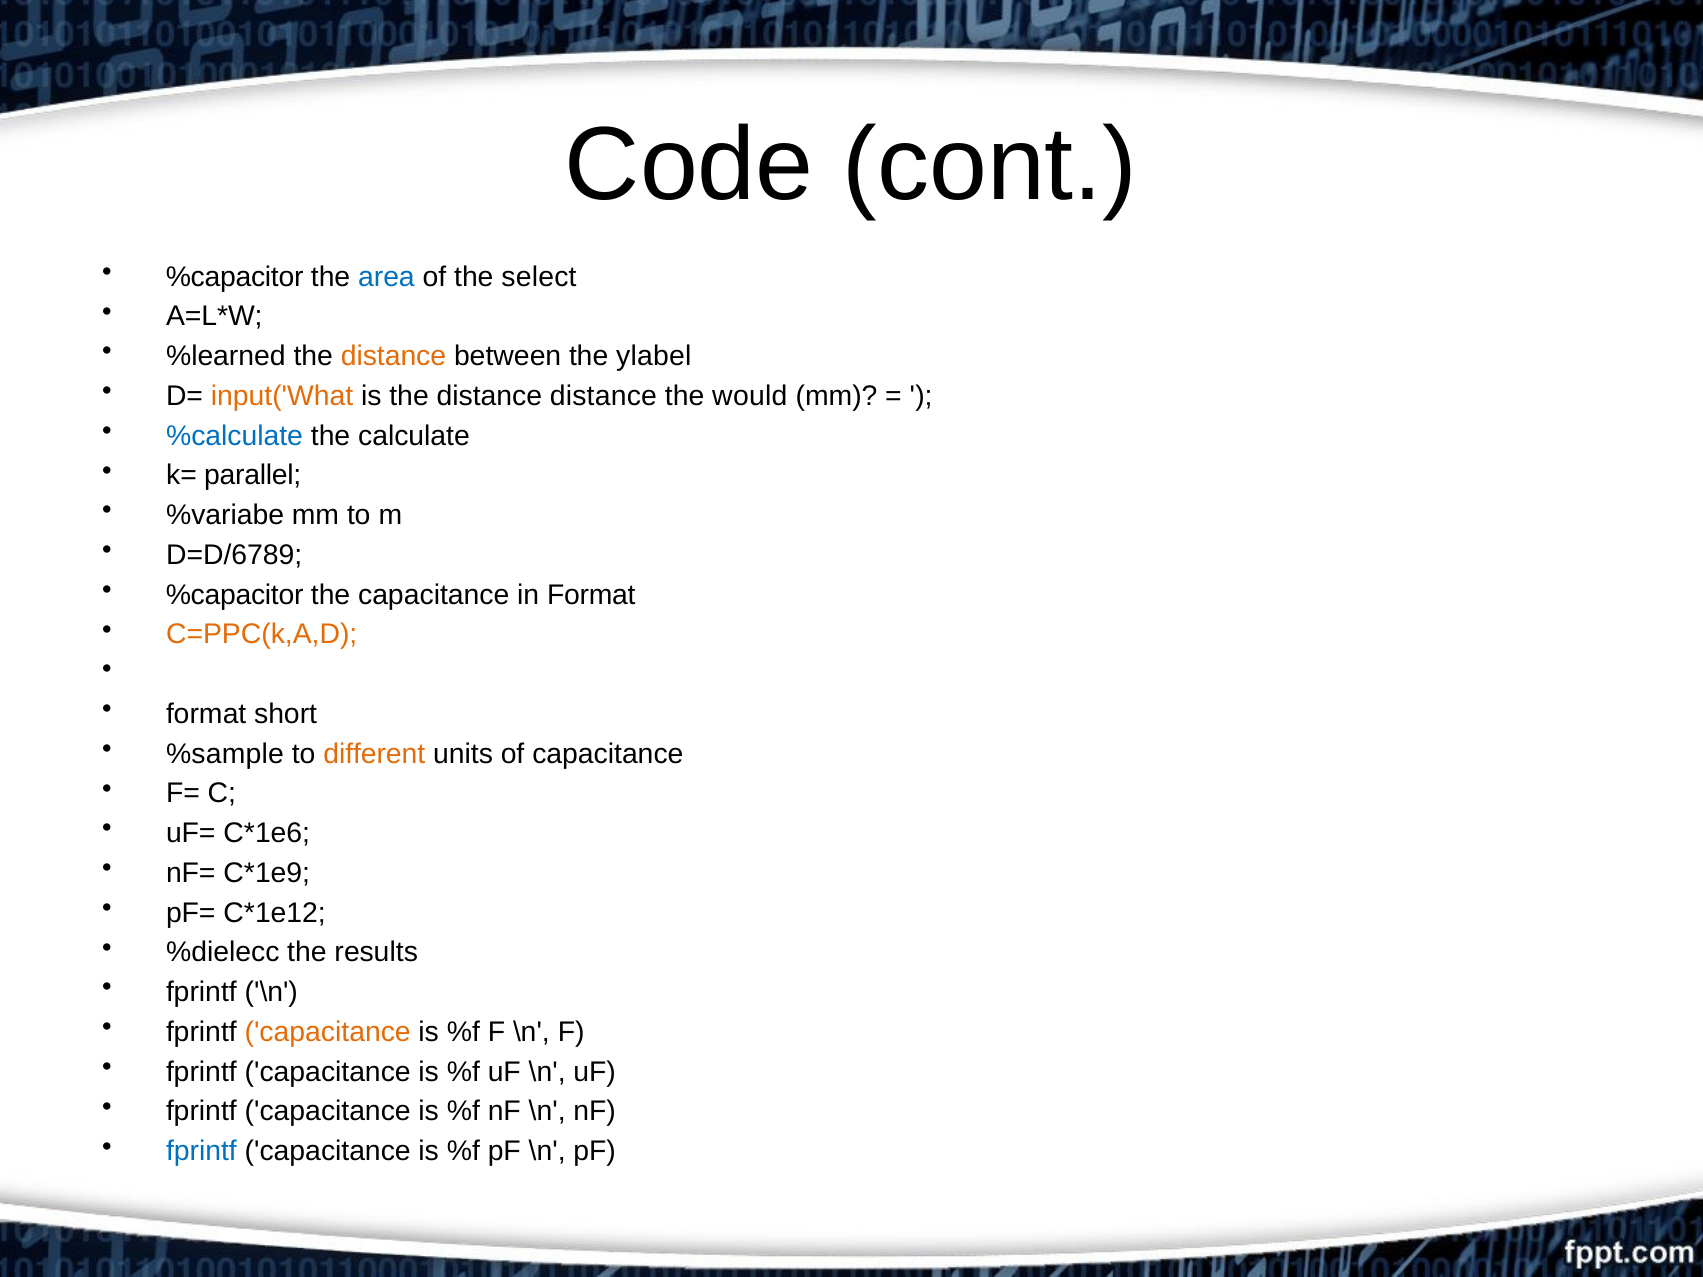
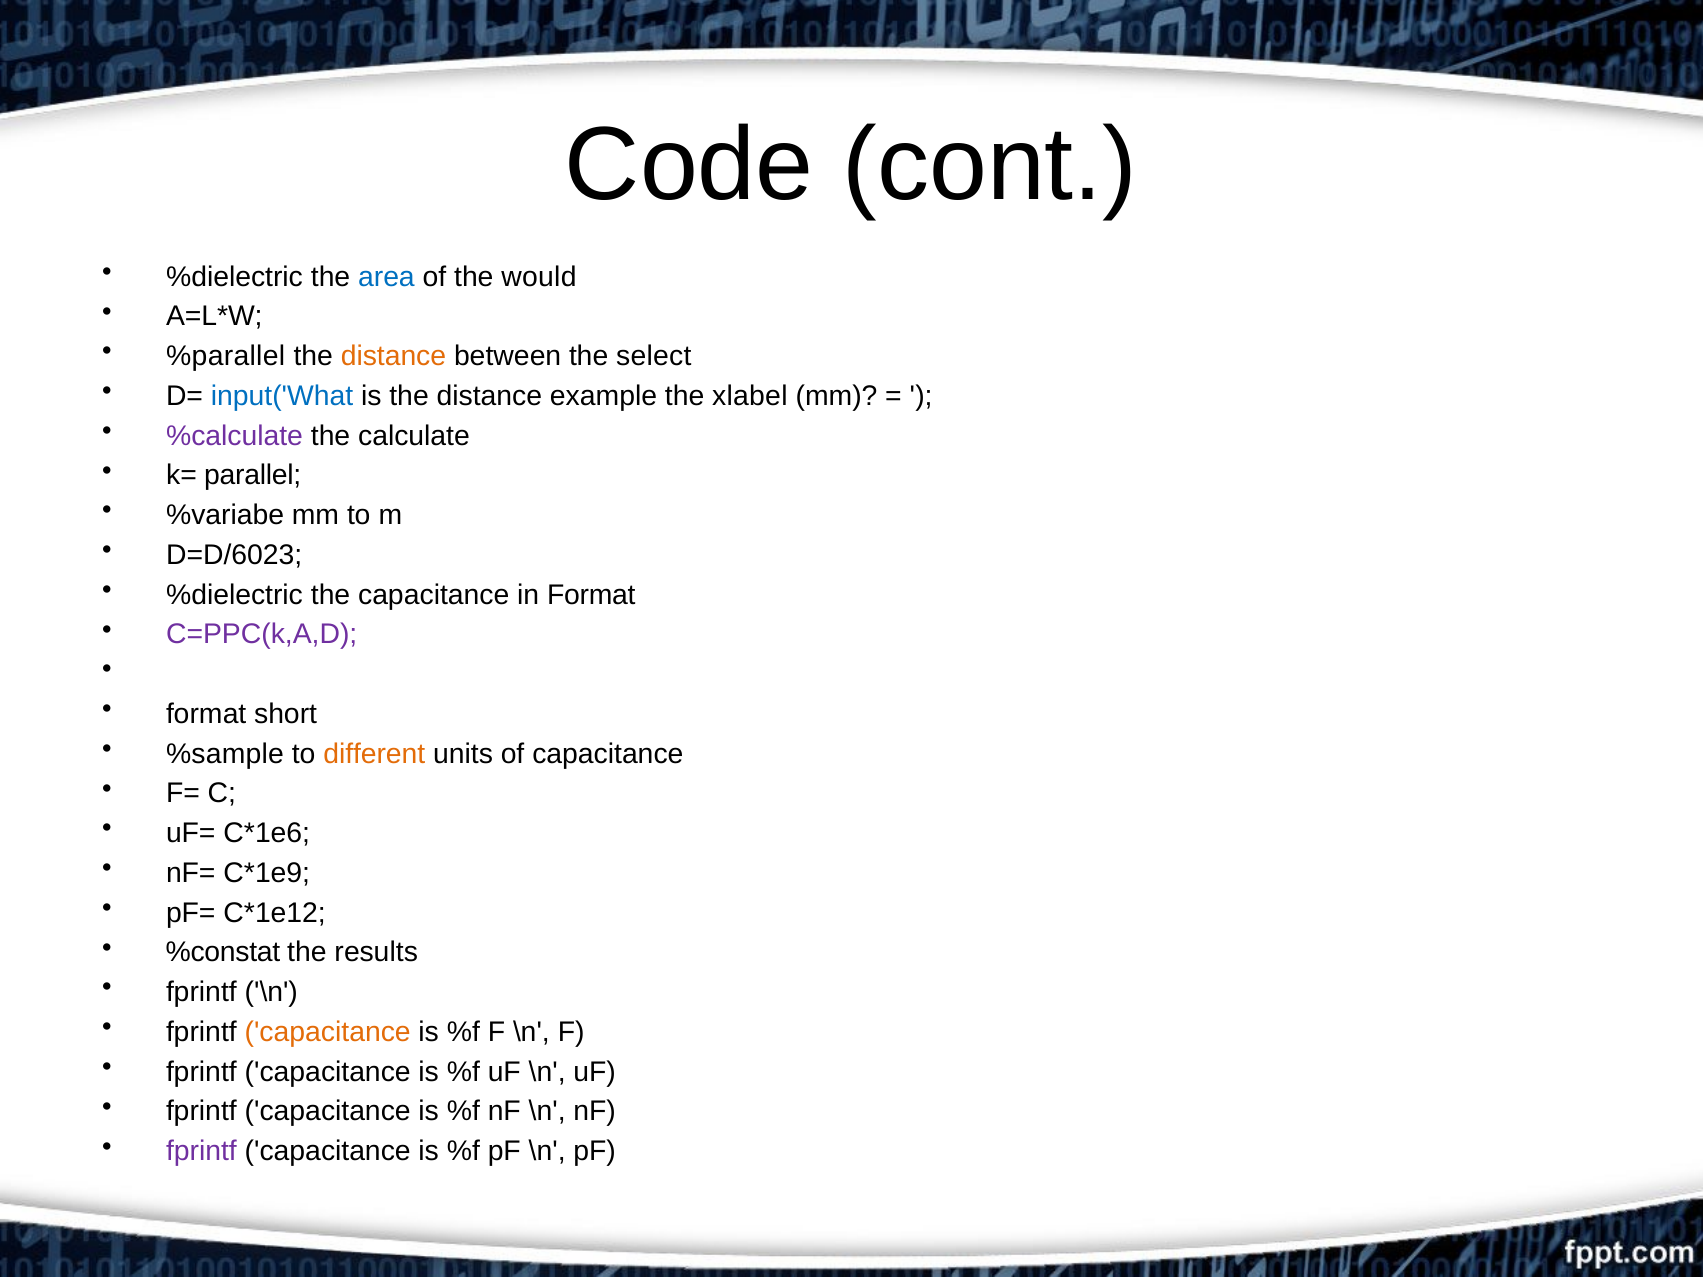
%capacitor at (235, 277): %capacitor -> %dielectric
select: select -> would
%learned: %learned -> %parallel
ylabel: ylabel -> select
input('What colour: orange -> blue
distance distance: distance -> example
would: would -> xlabel
%calculate colour: blue -> purple
D=D/6789: D=D/6789 -> D=D/6023
%capacitor at (235, 595): %capacitor -> %dielectric
C=PPC(k,A,D colour: orange -> purple
%dielecc: %dielecc -> %constat
fprintf at (201, 1151) colour: blue -> purple
